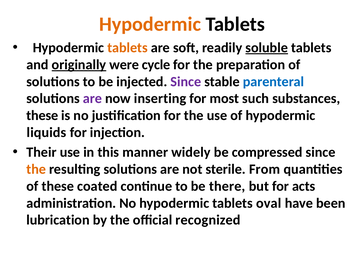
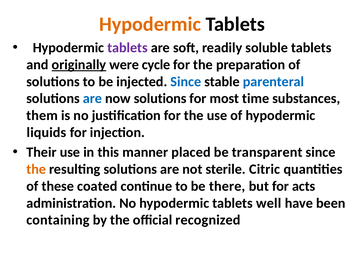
tablets at (128, 48) colour: orange -> purple
soluble underline: present -> none
Since at (186, 82) colour: purple -> blue
are at (92, 99) colour: purple -> blue
now inserting: inserting -> solutions
such: such -> time
these at (42, 115): these -> them
widely: widely -> placed
compressed: compressed -> transparent
From: From -> Citric
oval: oval -> well
lubrication: lubrication -> containing
